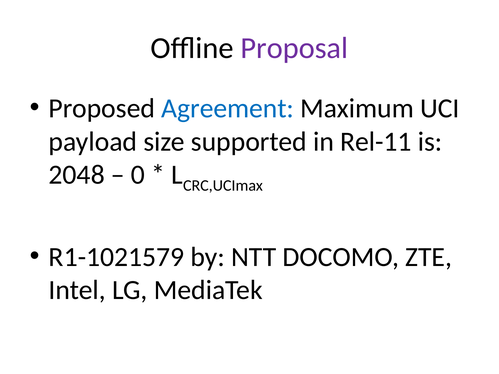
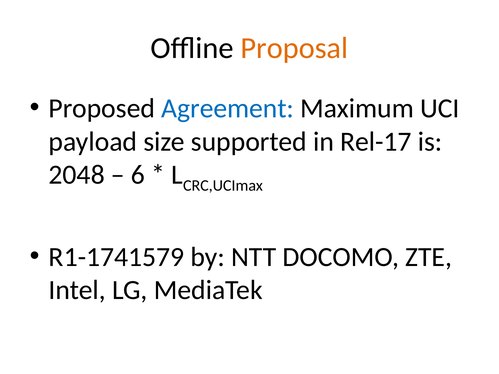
Proposal colour: purple -> orange
Rel-11: Rel-11 -> Rel-17
0: 0 -> 6
R1-1021579: R1-1021579 -> R1-1741579
